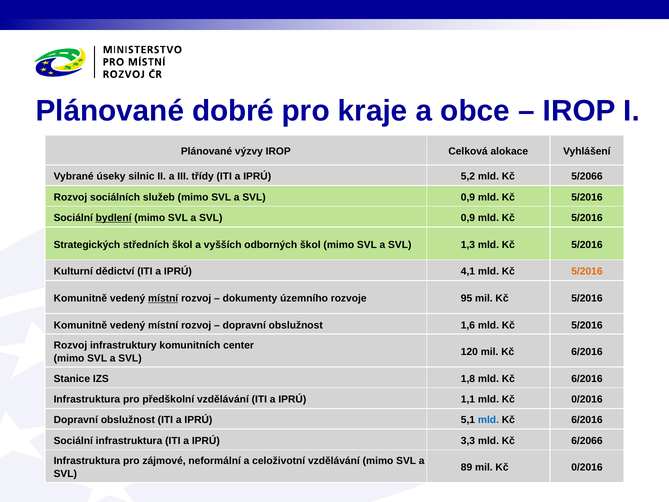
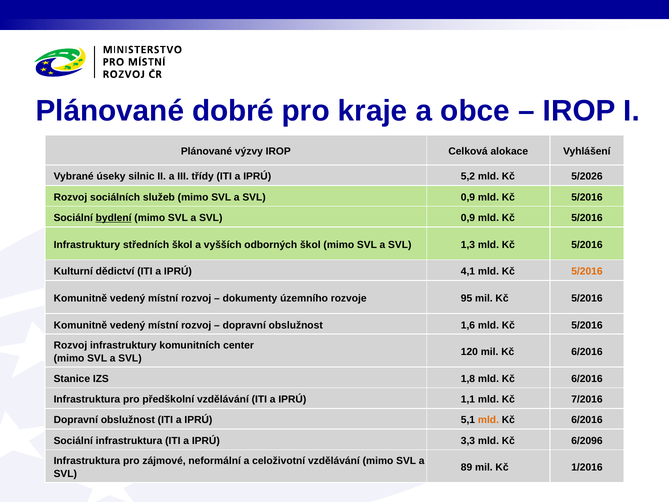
5/2066: 5/2066 -> 5/2026
Strategických at (87, 245): Strategických -> Infrastruktury
místní at (163, 298) underline: present -> none
mld Kč 0/2016: 0/2016 -> 7/2016
mld at (488, 420) colour: blue -> orange
6/2066: 6/2066 -> 6/2096
mil Kč 0/2016: 0/2016 -> 1/2016
